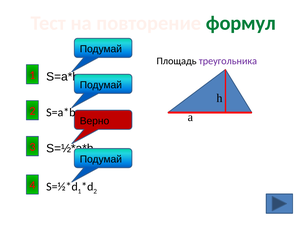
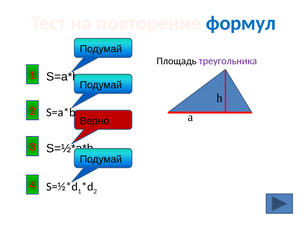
формул colour: green -> blue
